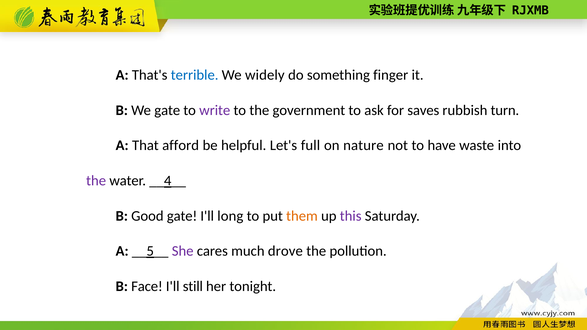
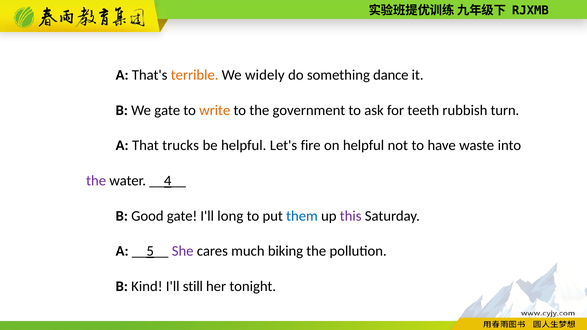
terrible colour: blue -> orange
finger: finger -> dance
write colour: purple -> orange
saves: saves -> teeth
afford: afford -> trucks
full: full -> fire
on nature: nature -> helpful
them colour: orange -> blue
drove: drove -> biking
Face: Face -> Kind
